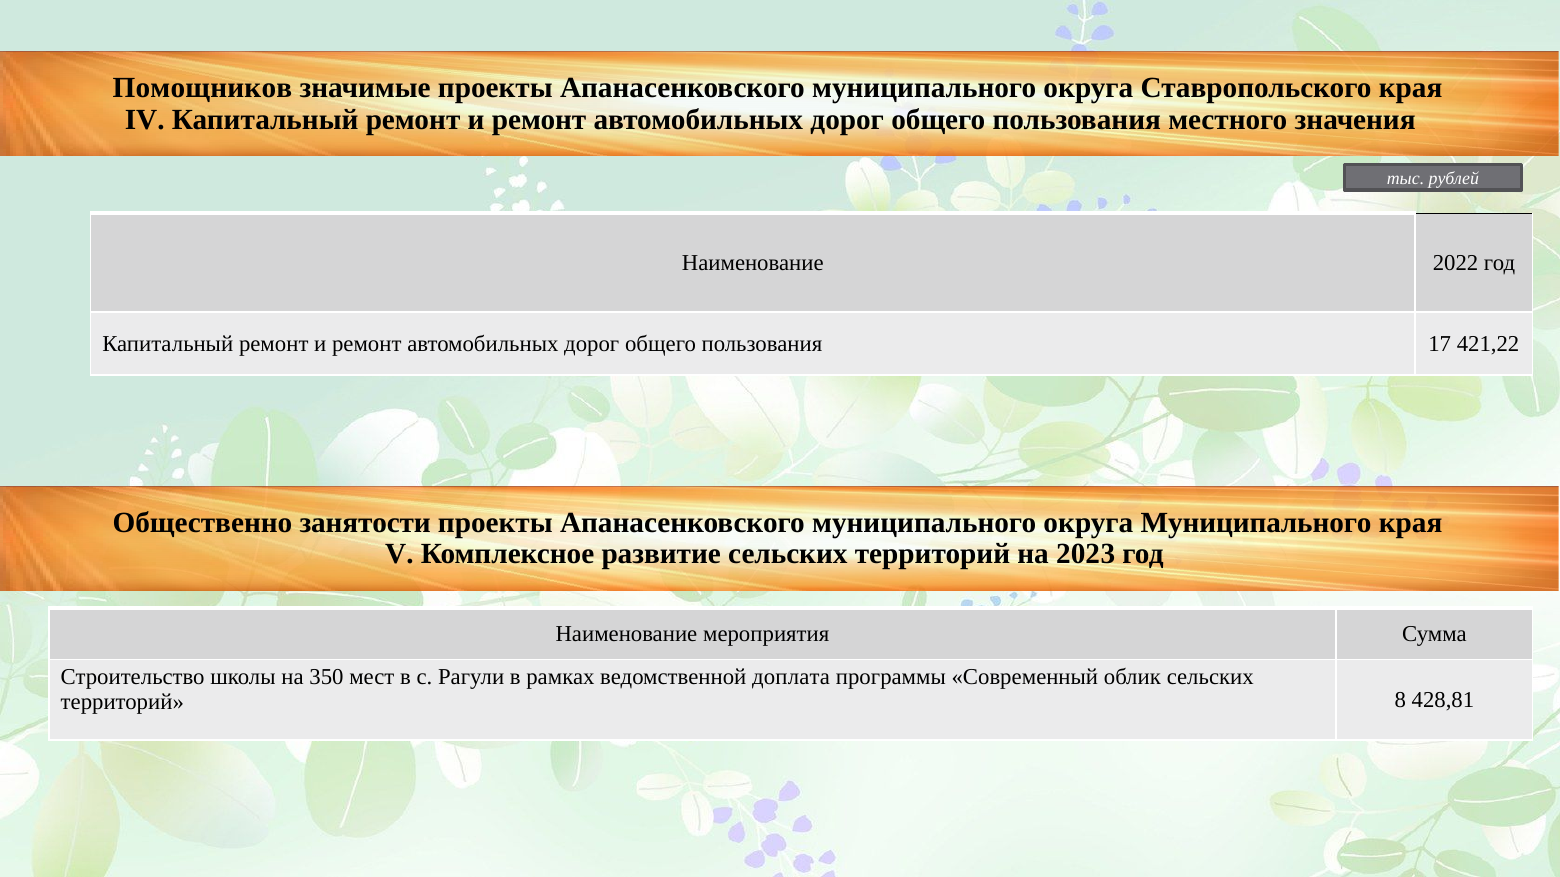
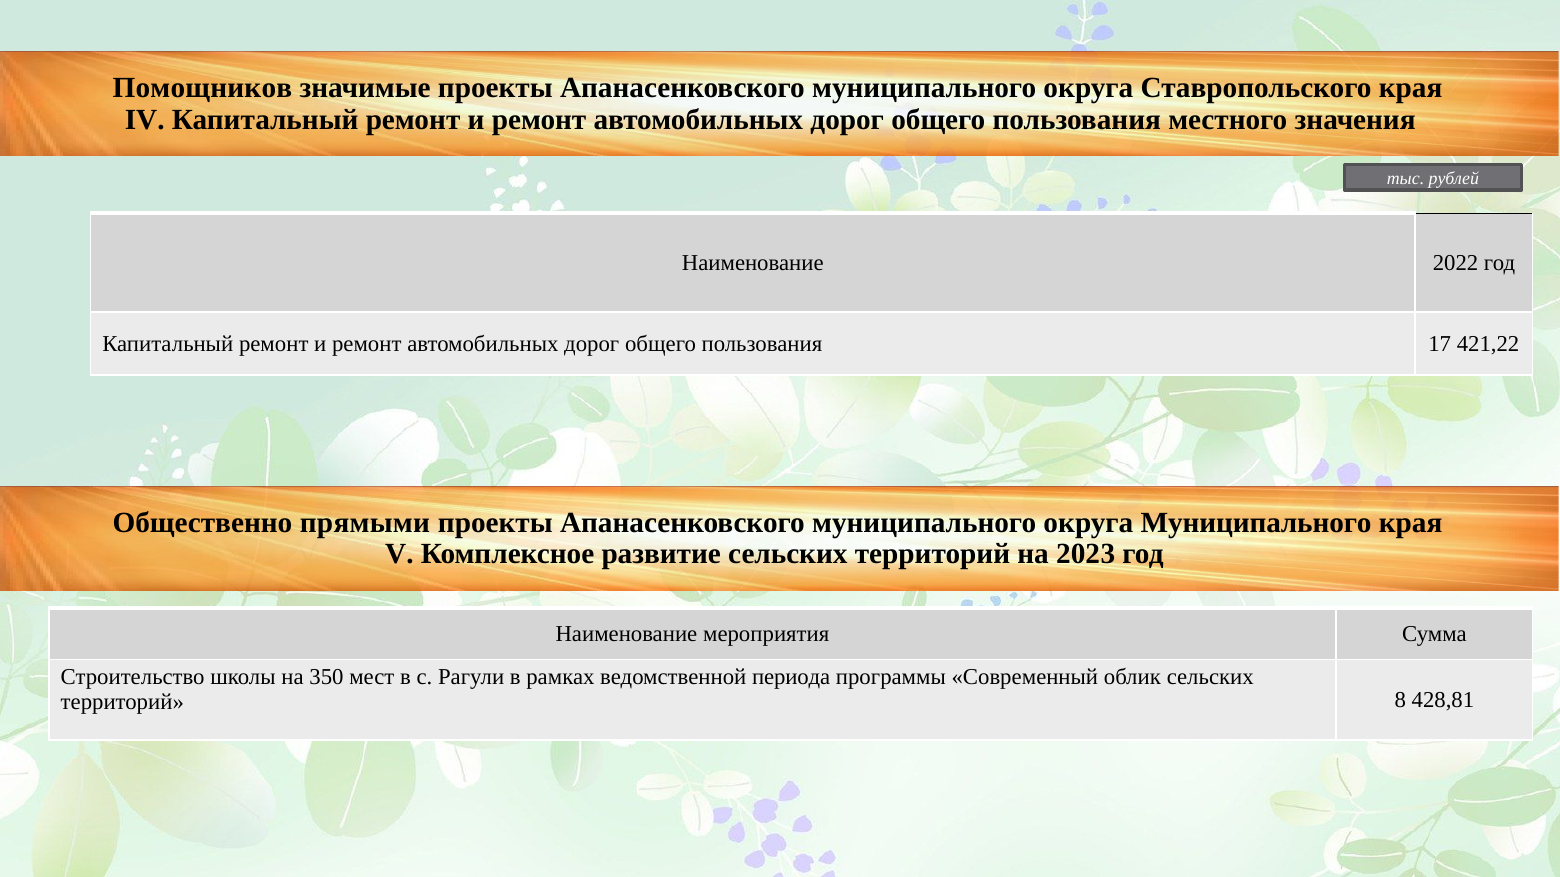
занятости: занятости -> прямыми
доплата: доплата -> периода
